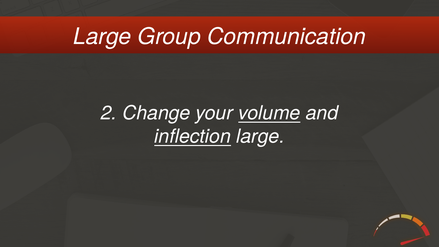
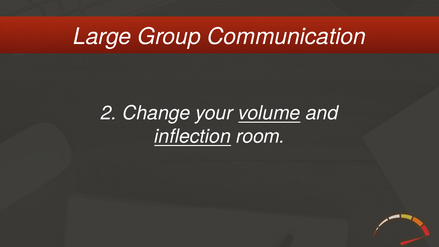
large at (261, 136): large -> room
